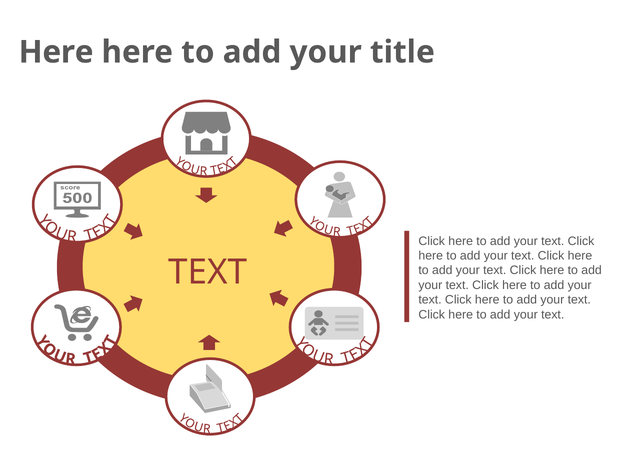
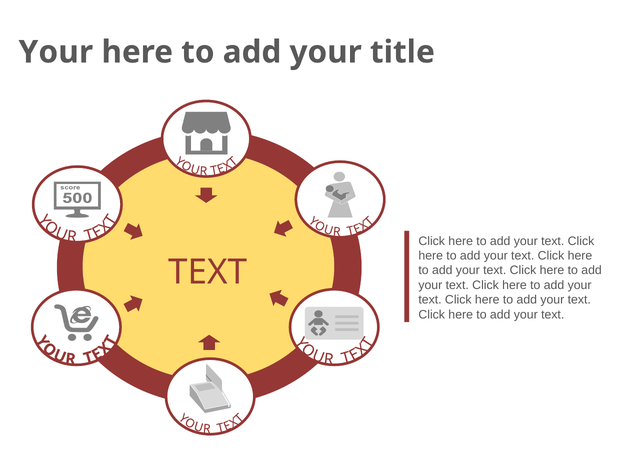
Here at (56, 52): Here -> Your
